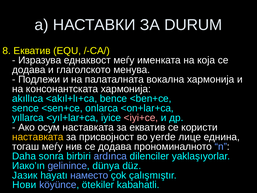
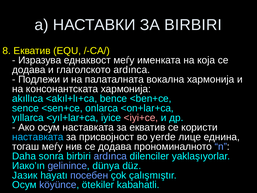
ЗА DURUM: DURUM -> BIRBIRI
глаголското менува: менува -> ardınca
наставката at (38, 137) colour: yellow -> light blue
наместо: наместо -> посебен
Нови at (24, 185): Нови -> Осум
